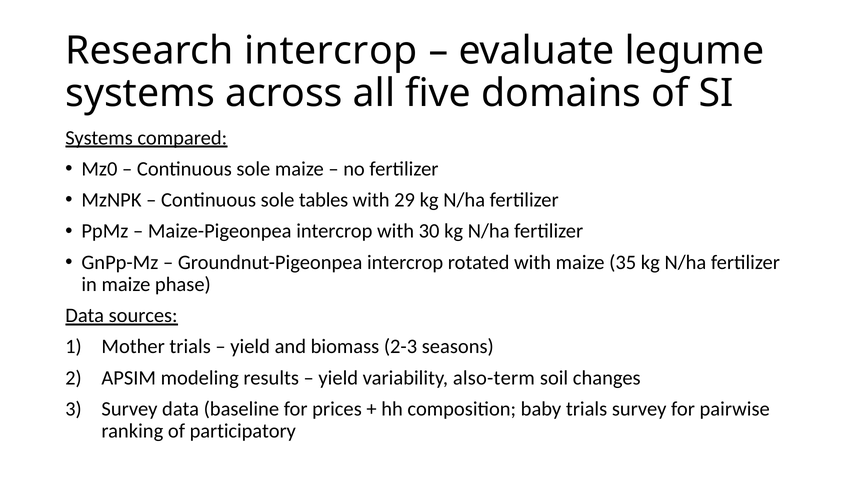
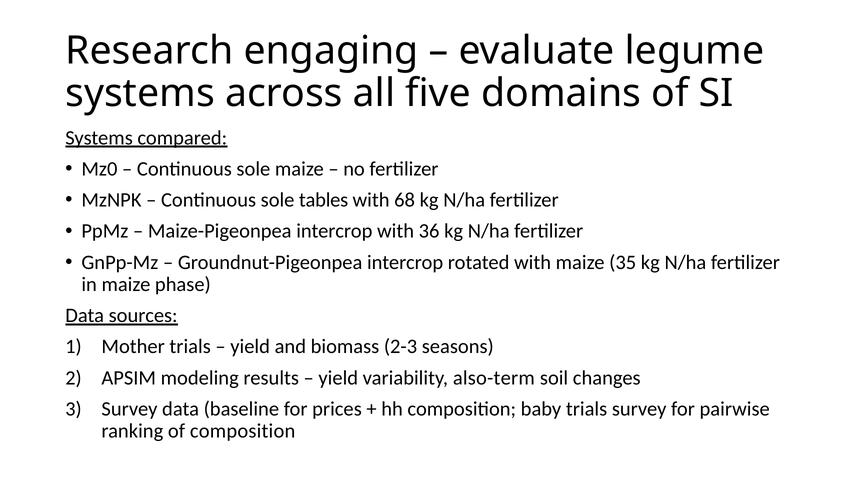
Research intercrop: intercrop -> engaging
29: 29 -> 68
30: 30 -> 36
of participatory: participatory -> composition
